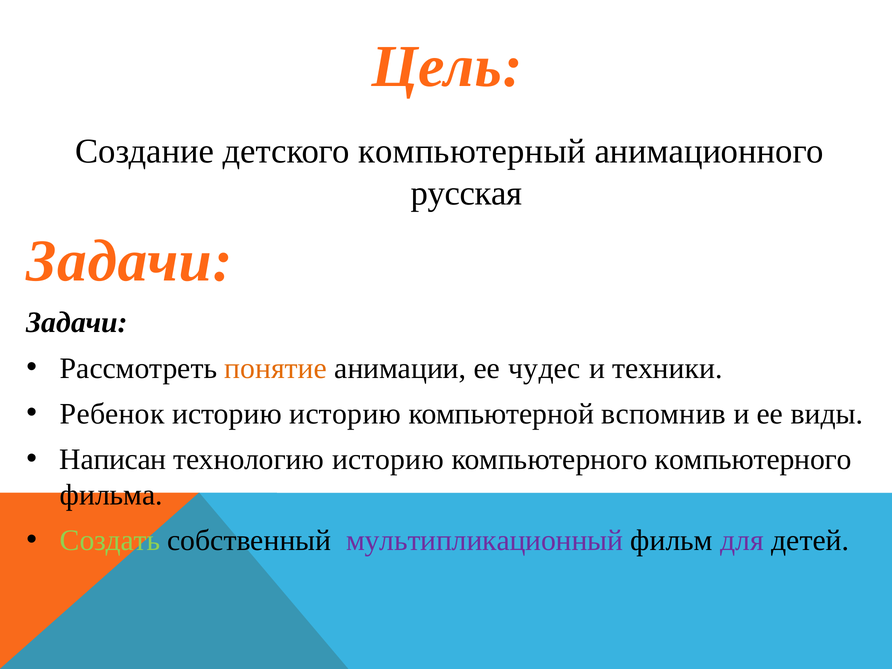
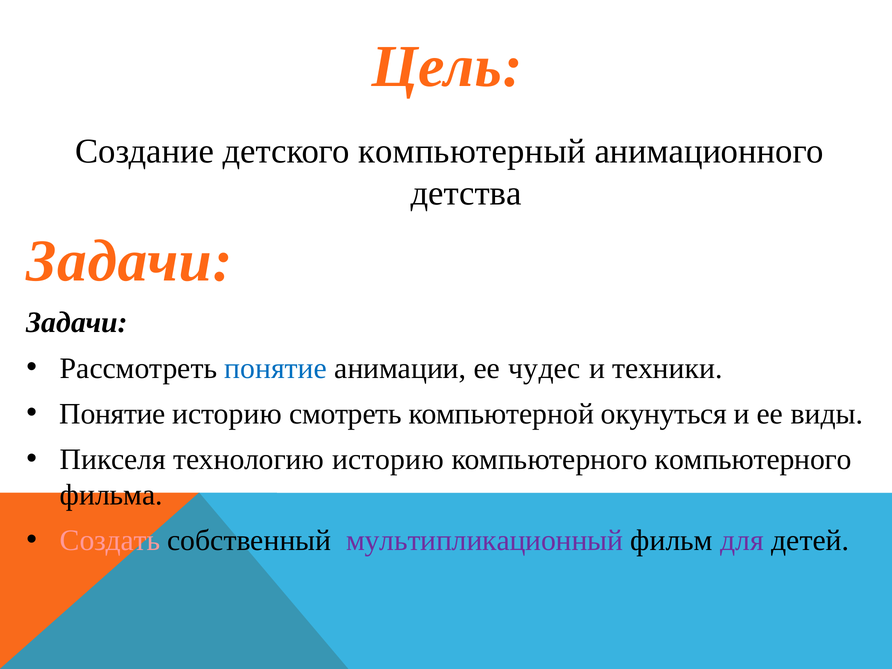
русская: русская -> детства
понятие at (276, 368) colour: orange -> blue
Ребенок at (112, 414): Ребенок -> Понятие
историю историю: историю -> смотреть
вспомнив: вспомнив -> окунуться
Написан: Написан -> Пикселя
Создать colour: light green -> pink
